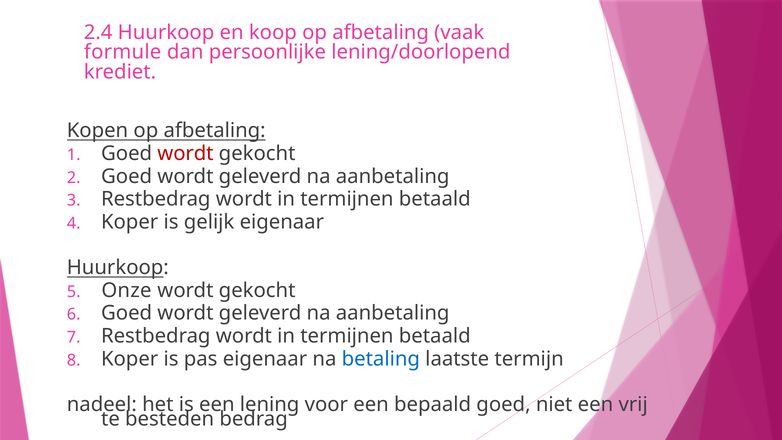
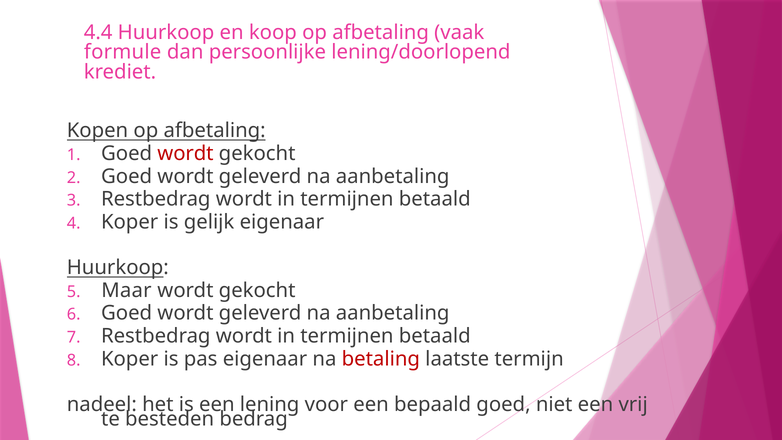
2.4: 2.4 -> 4.4
Onze: Onze -> Maar
betaling colour: blue -> red
